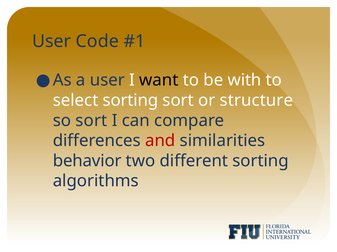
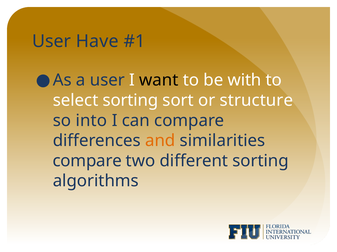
Code: Code -> Have
so sort: sort -> into
and colour: red -> orange
behavior at (87, 161): behavior -> compare
